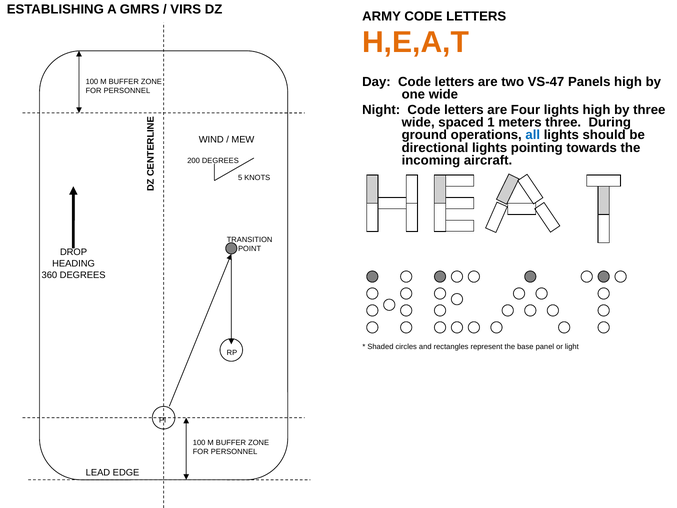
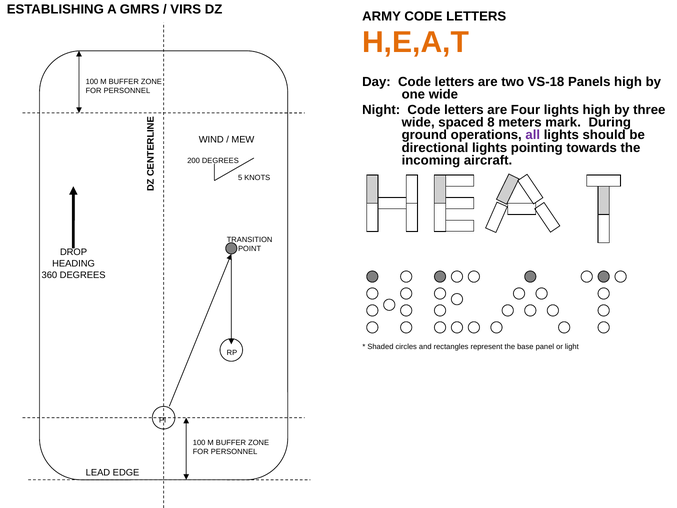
VS-47: VS-47 -> VS-18
1: 1 -> 8
meters three: three -> mark
all colour: blue -> purple
